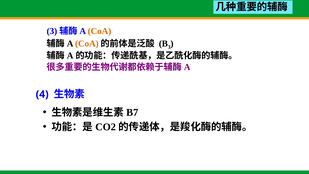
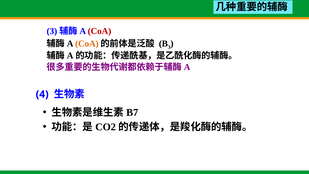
CoA at (99, 31) colour: orange -> red
